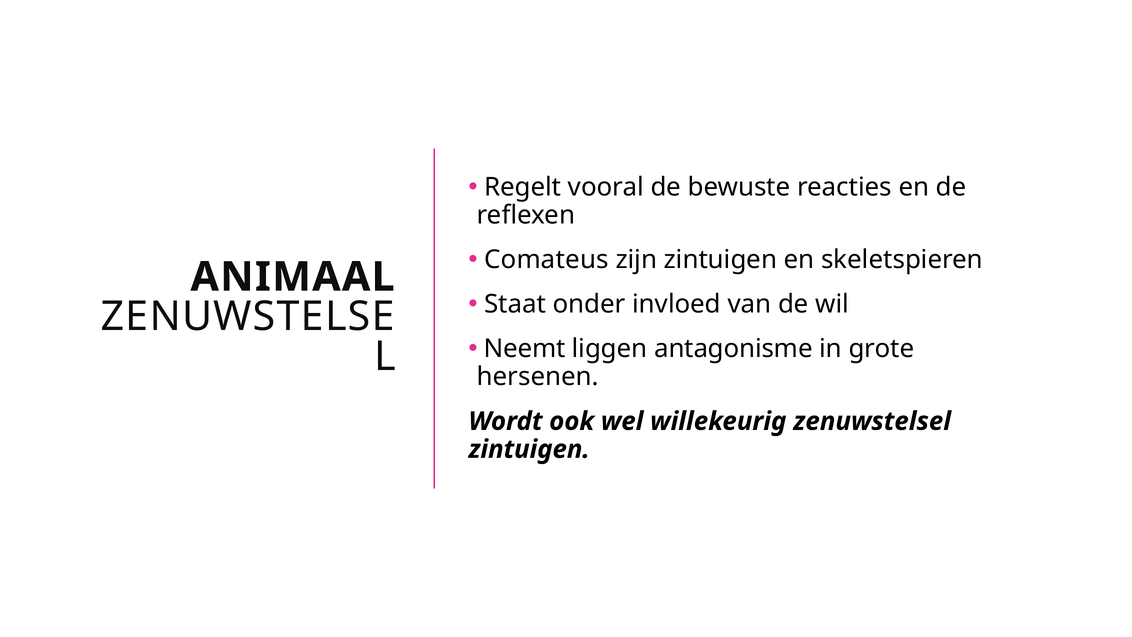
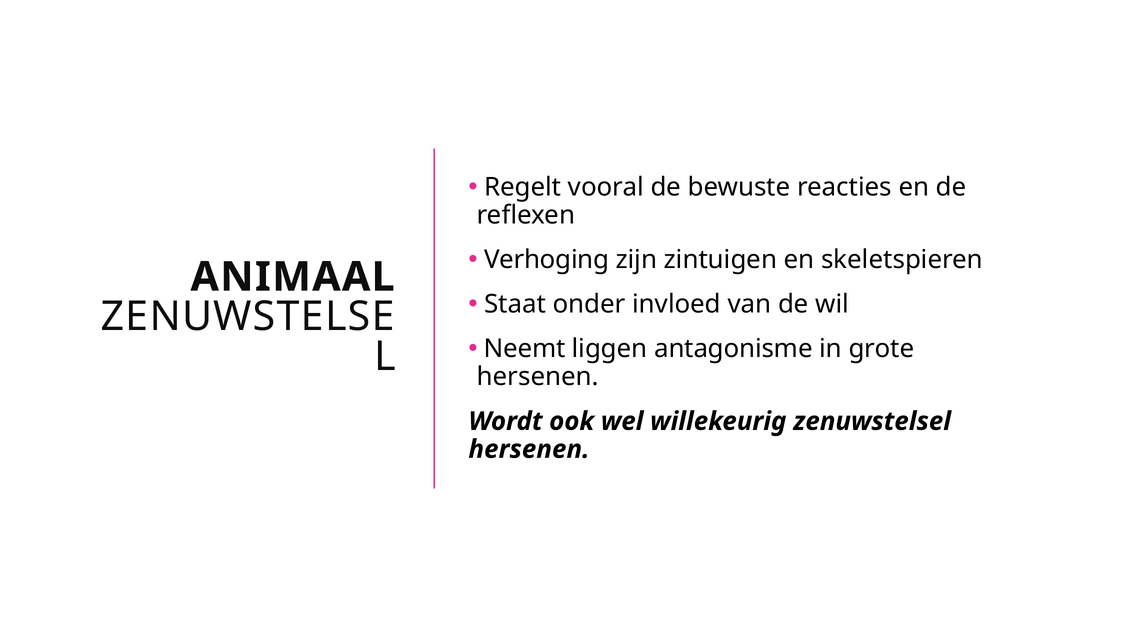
Comateus: Comateus -> Verhoging
zintuigen at (529, 449): zintuigen -> hersenen
